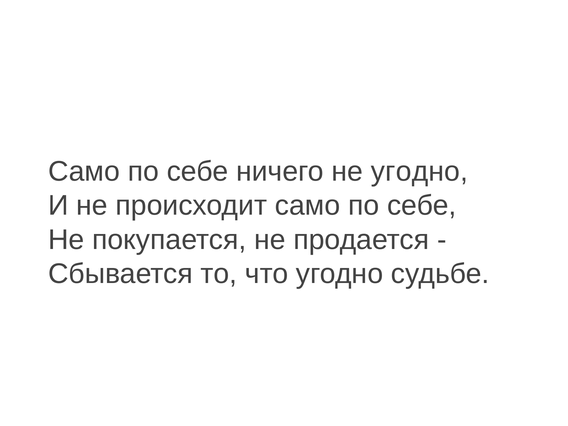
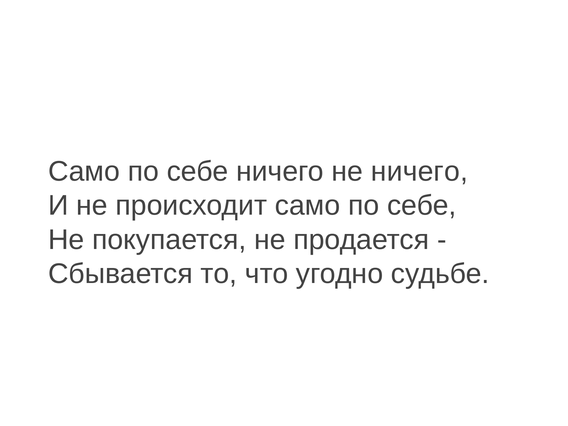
не угодно: угодно -> ничего
